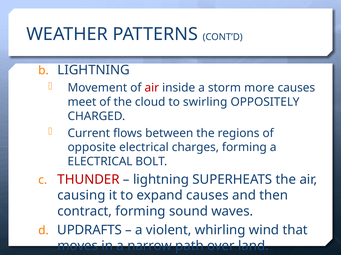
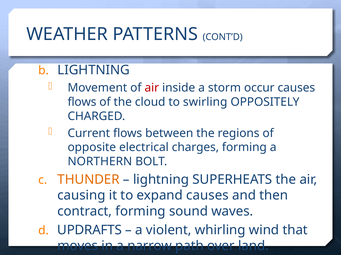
more: more -> occur
meet at (82, 102): meet -> flows
ELECTRICAL at (100, 162): ELECTRICAL -> NORTHERN
THUNDER colour: red -> orange
